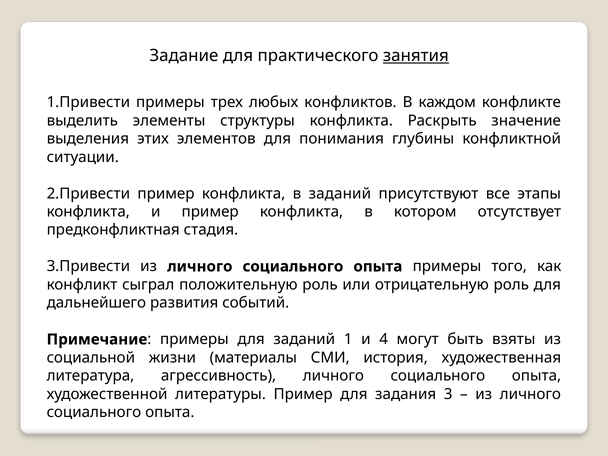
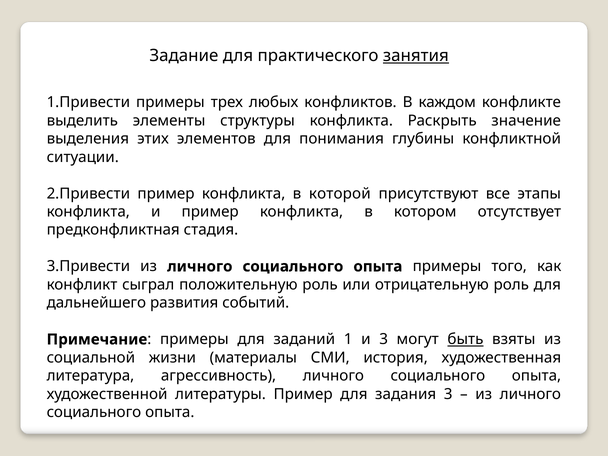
в заданий: заданий -> которой
и 4: 4 -> 3
быть underline: none -> present
